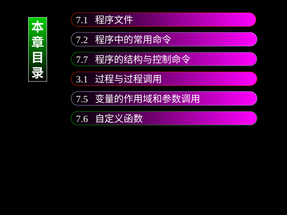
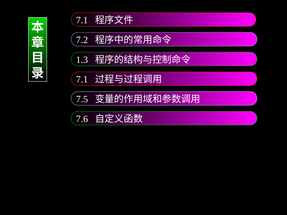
7.7: 7.7 -> 1.3
3.1 at (82, 79): 3.1 -> 7.1
